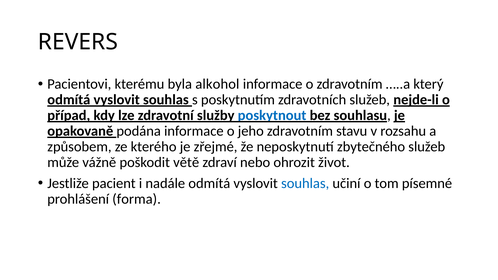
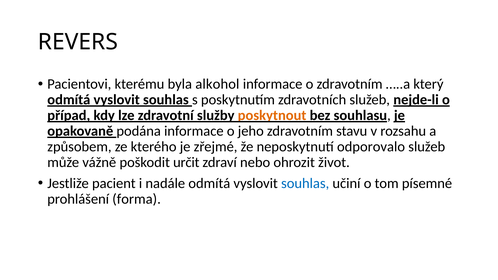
poskytnout colour: blue -> orange
zbytečného: zbytečného -> odporovalo
větě: větě -> určit
